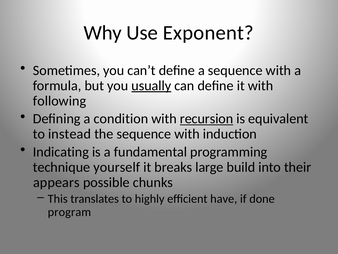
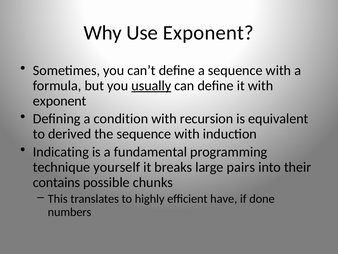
following at (60, 101): following -> exponent
recursion underline: present -> none
instead: instead -> derived
build: build -> pairs
appears: appears -> contains
program: program -> numbers
